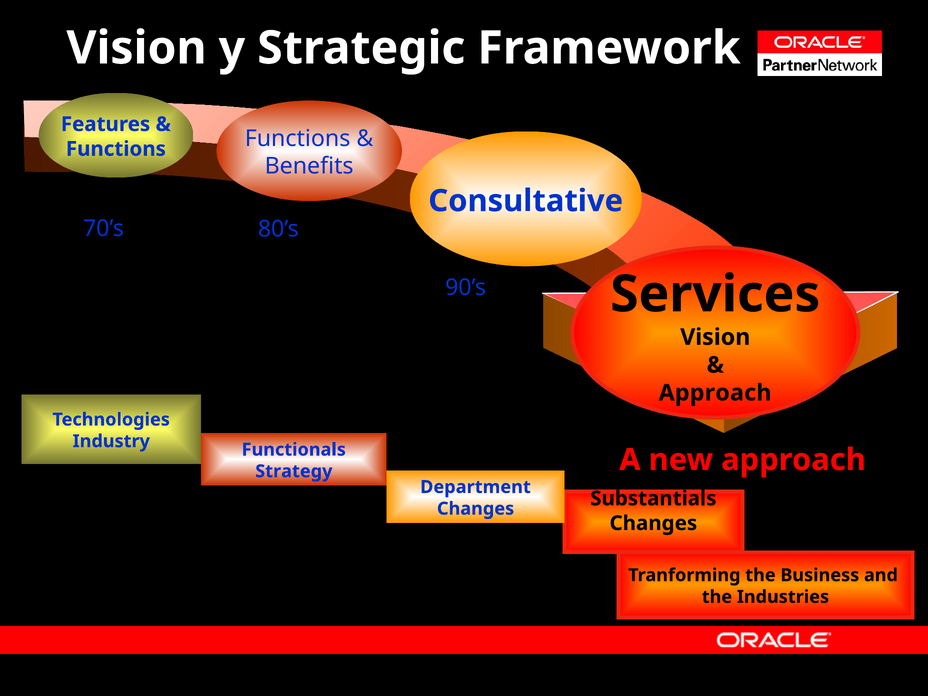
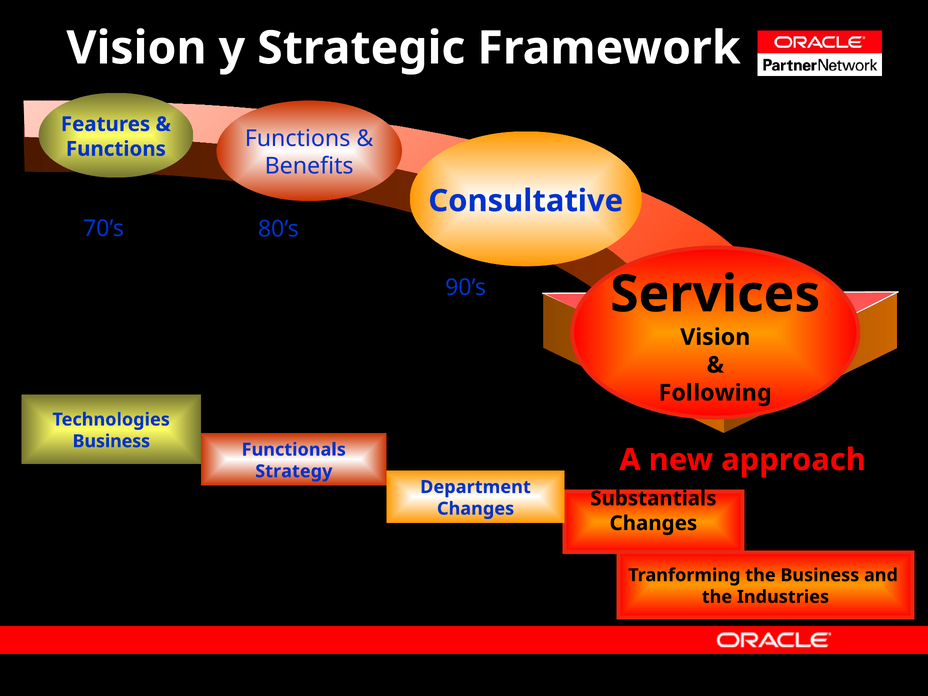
Approach at (715, 393): Approach -> Following
Industry at (111, 441): Industry -> Business
